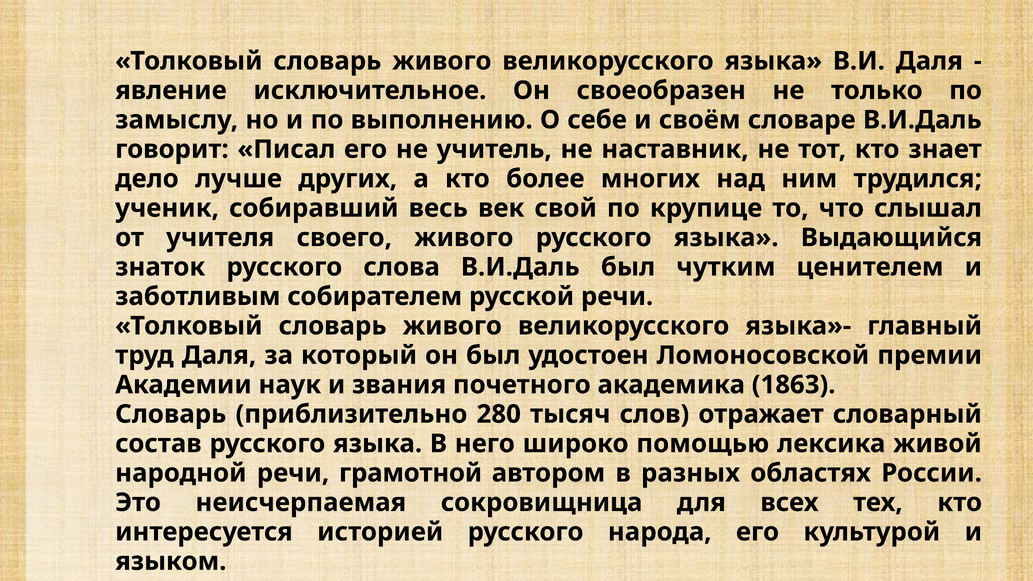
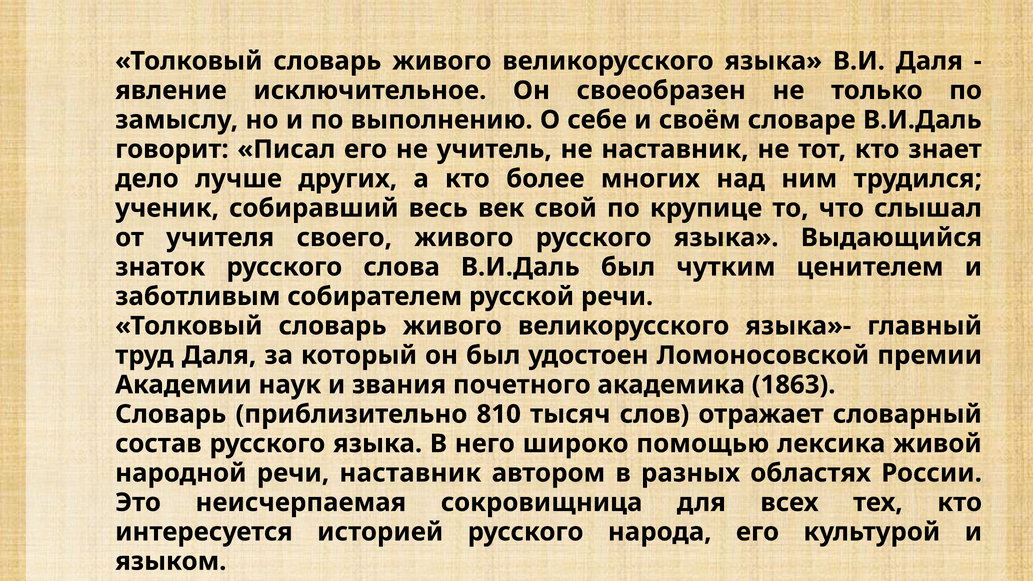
280: 280 -> 810
речи грамотной: грамотной -> наставник
